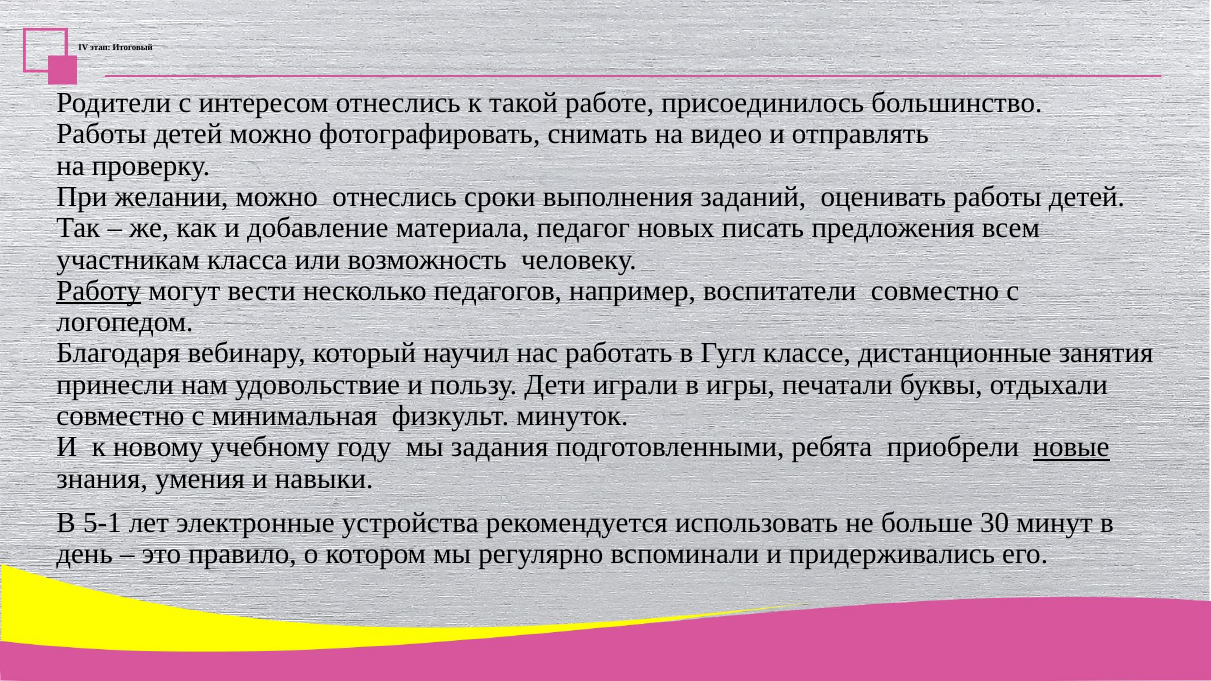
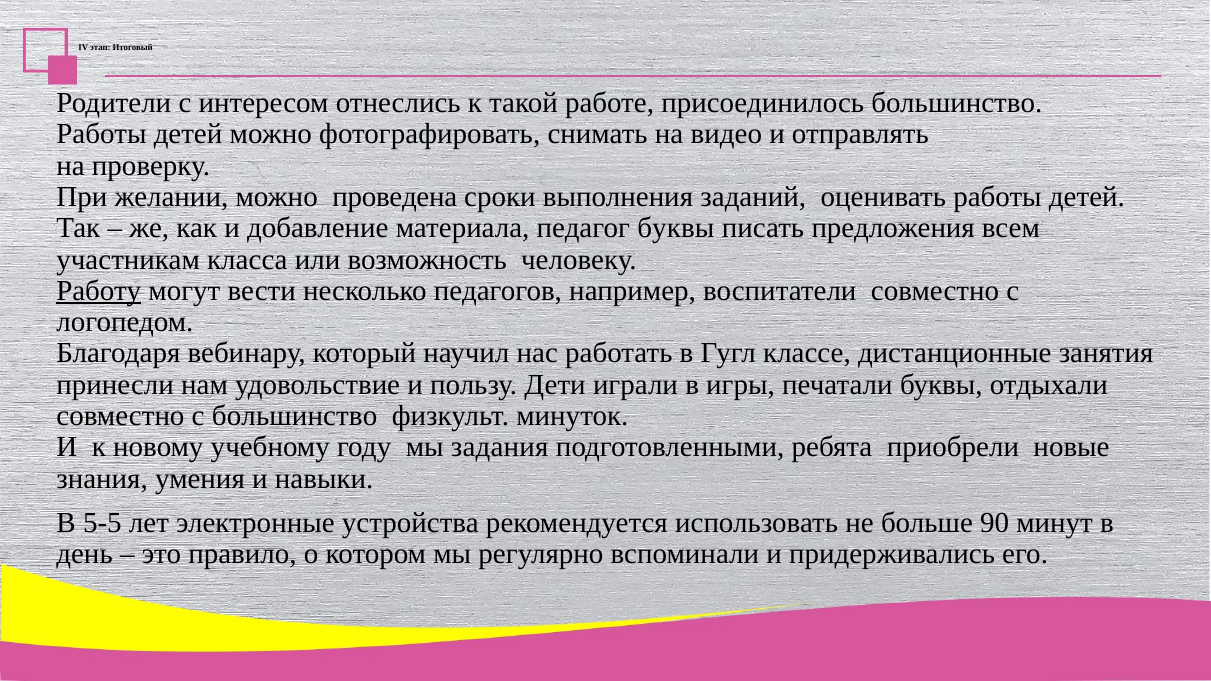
можно отнеслись: отнеслись -> проведена
педагог новых: новых -> буквы
с минимальная: минимальная -> большинство
новые underline: present -> none
5-1: 5-1 -> 5-5
30: 30 -> 90
